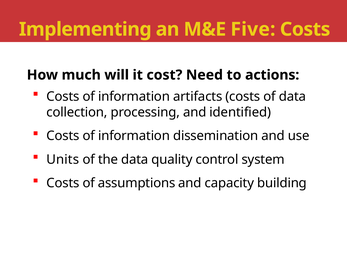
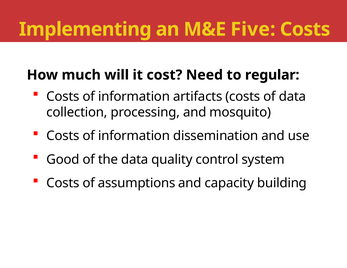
actions: actions -> regular
identified: identified -> mosquito
Units: Units -> Good
